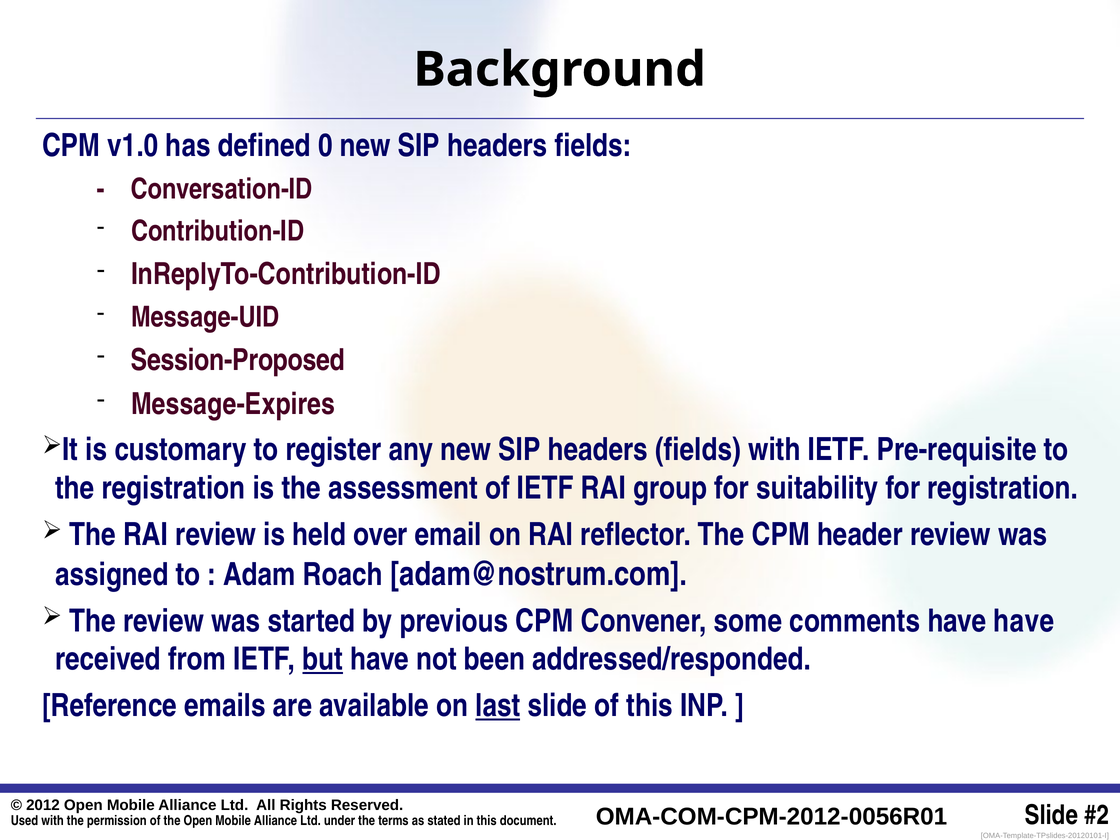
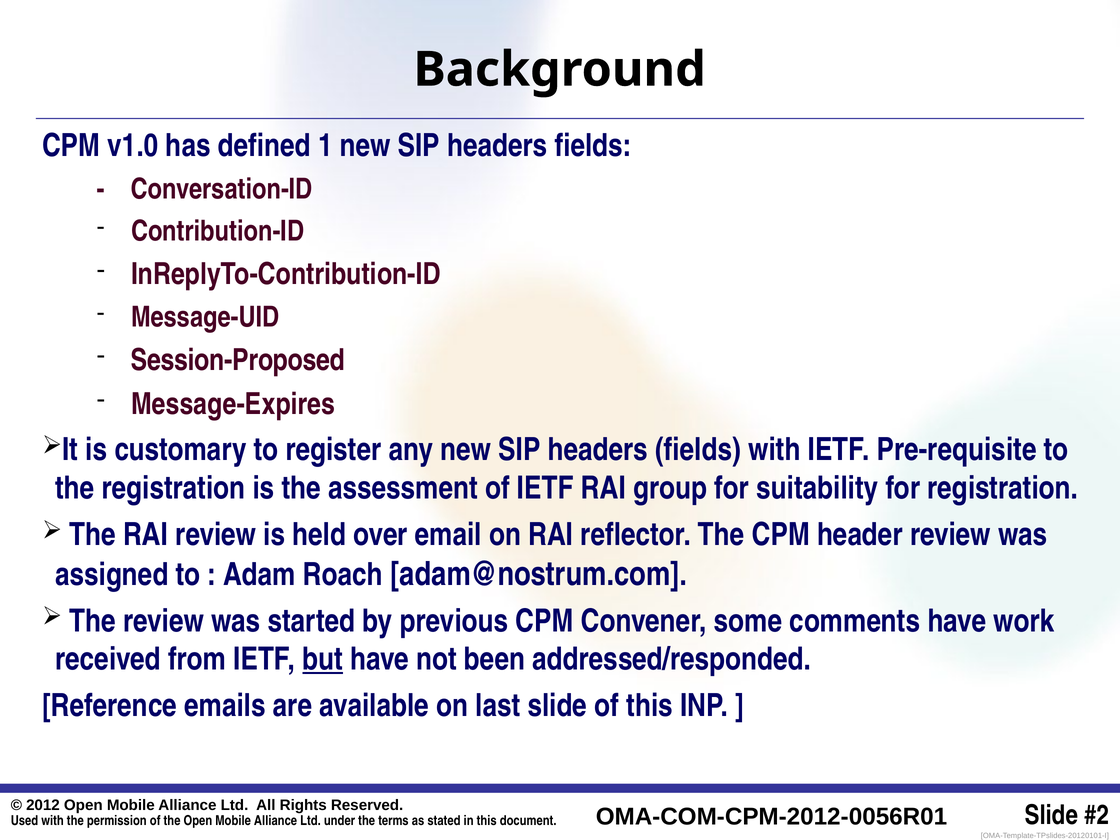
0: 0 -> 1
have have: have -> work
last underline: present -> none
